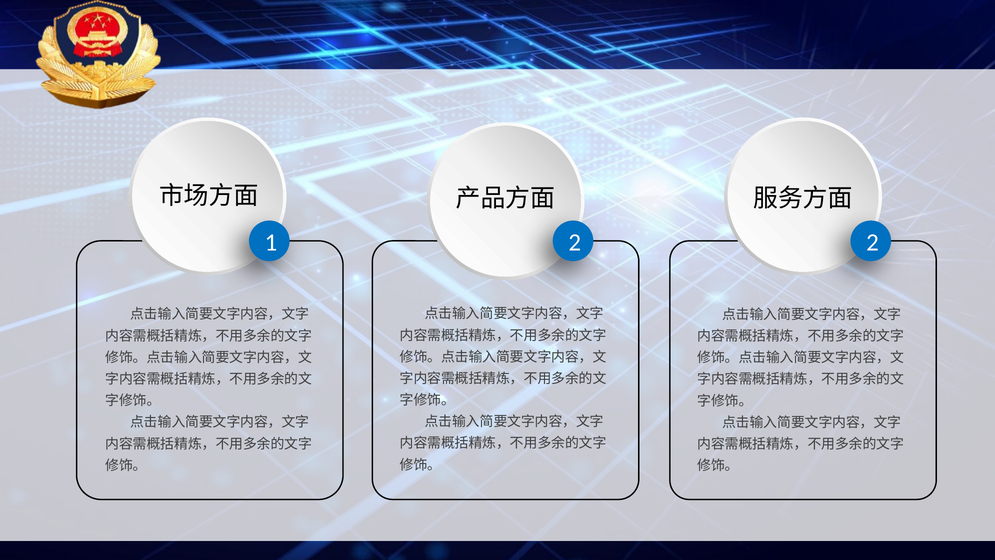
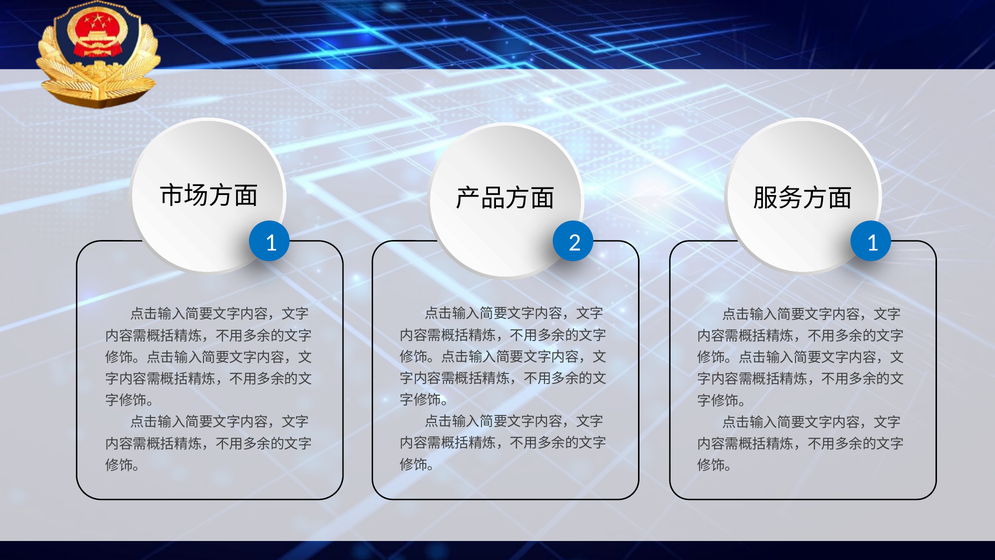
2 2: 2 -> 1
